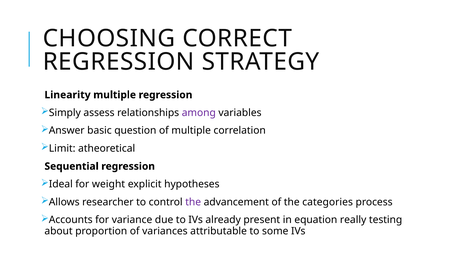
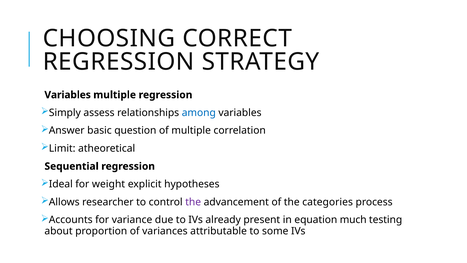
Linearity at (68, 95): Linearity -> Variables
among colour: purple -> blue
really: really -> much
